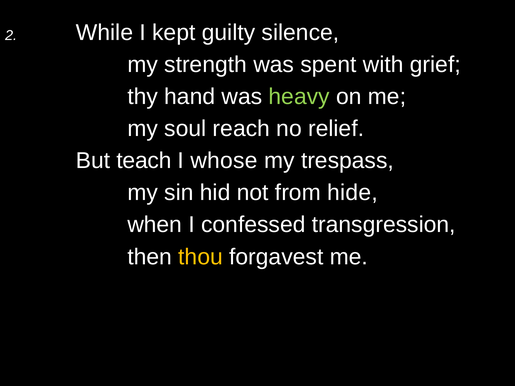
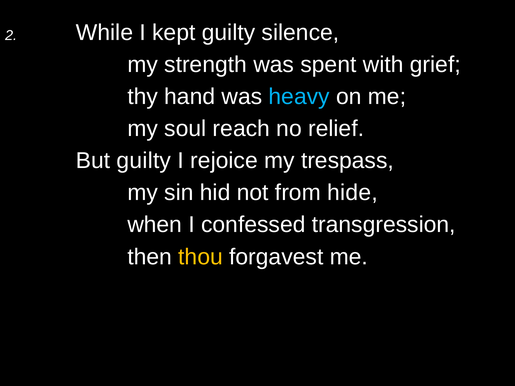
heavy colour: light green -> light blue
But teach: teach -> guilty
whose: whose -> rejoice
